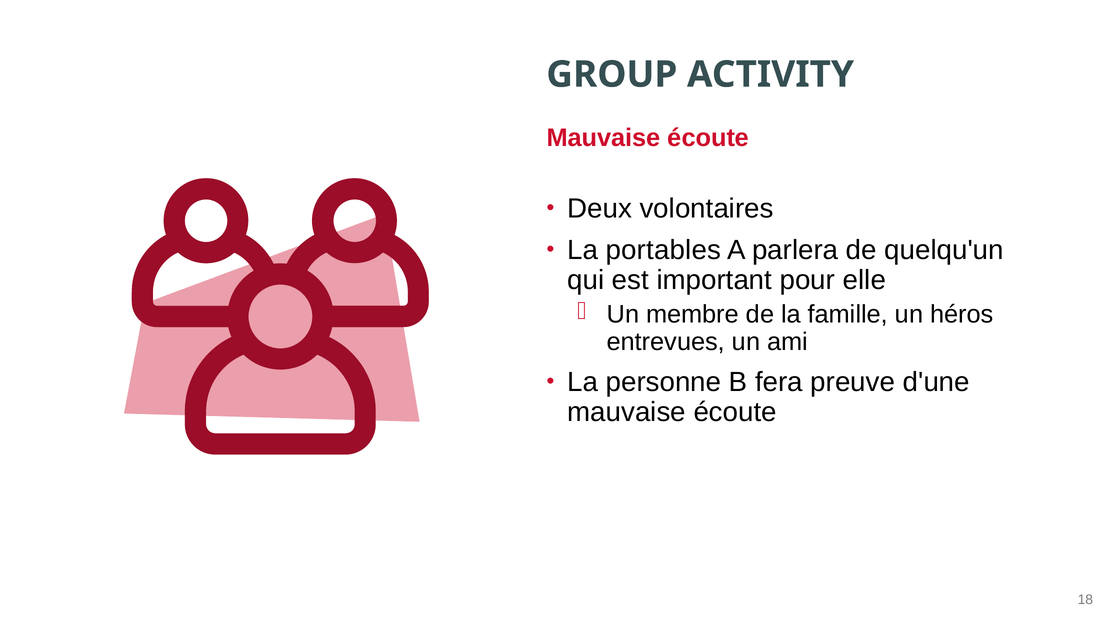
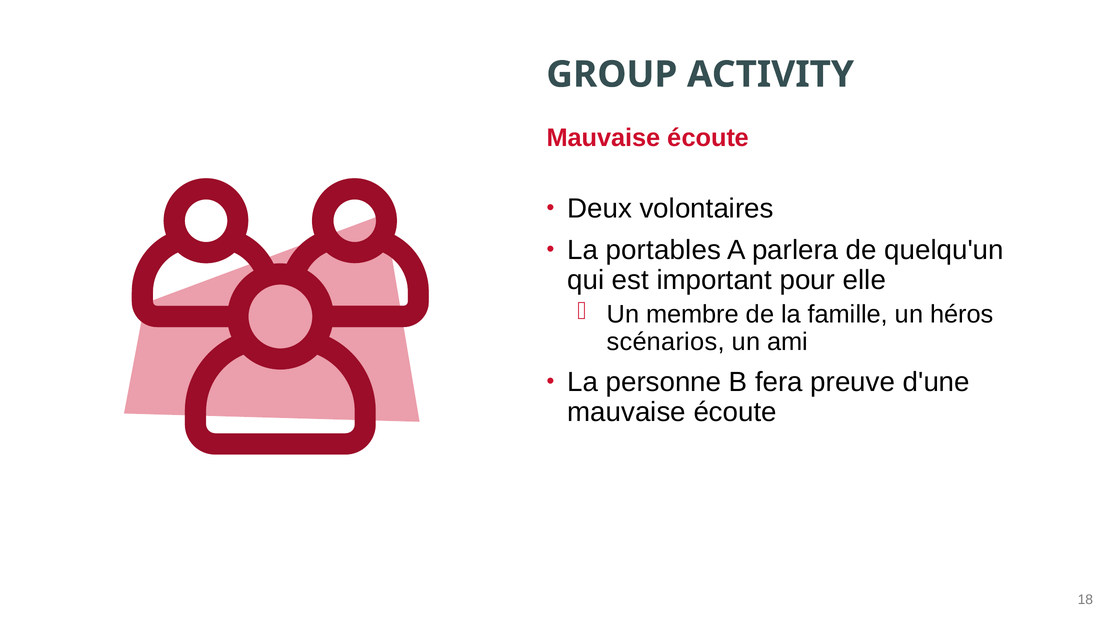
entrevues: entrevues -> scénarios
